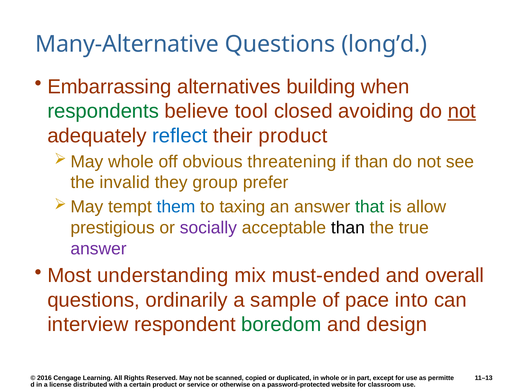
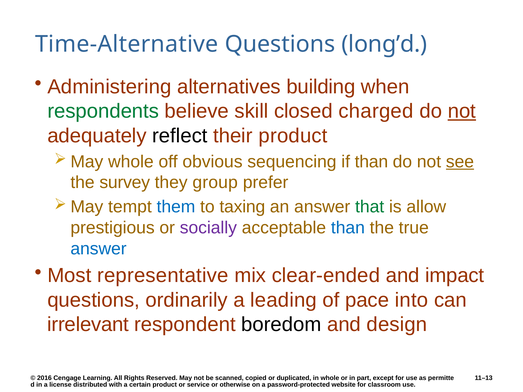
Many-Alternative: Many-Alternative -> Time-Alternative
Embarrassing: Embarrassing -> Administering
tool: tool -> skill
avoiding: avoiding -> charged
reflect colour: blue -> black
threatening: threatening -> sequencing
see underline: none -> present
invalid: invalid -> survey
than at (348, 228) colour: black -> blue
answer at (99, 249) colour: purple -> blue
understanding: understanding -> representative
must-ended: must-ended -> clear-ended
overall: overall -> impact
sample: sample -> leading
interview: interview -> irrelevant
boredom colour: green -> black
